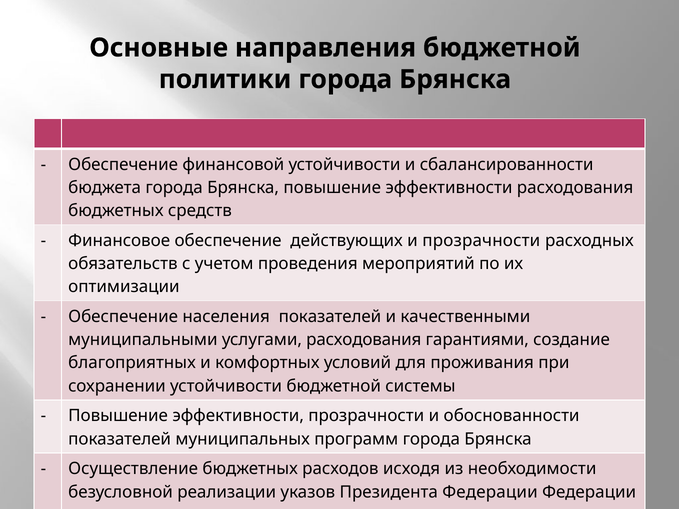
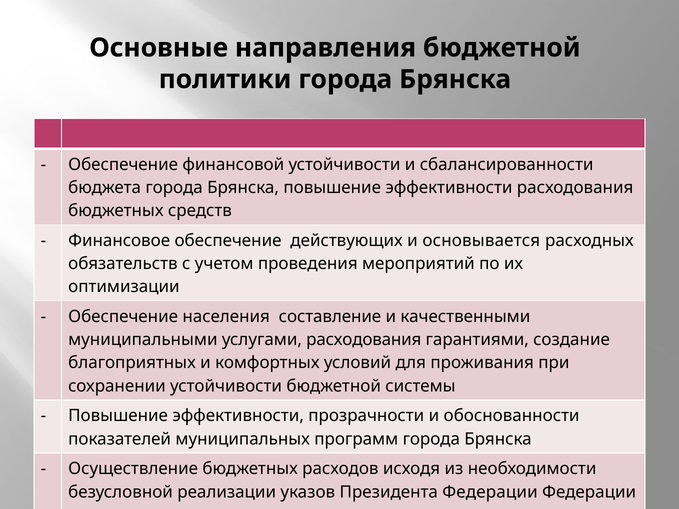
и прозрачности: прозрачности -> основывается
населения показателей: показателей -> составление
